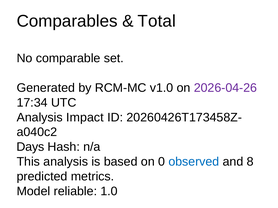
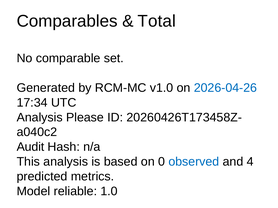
2026-04-26 colour: purple -> blue
Impact: Impact -> Please
Days: Days -> Audit
8: 8 -> 4
